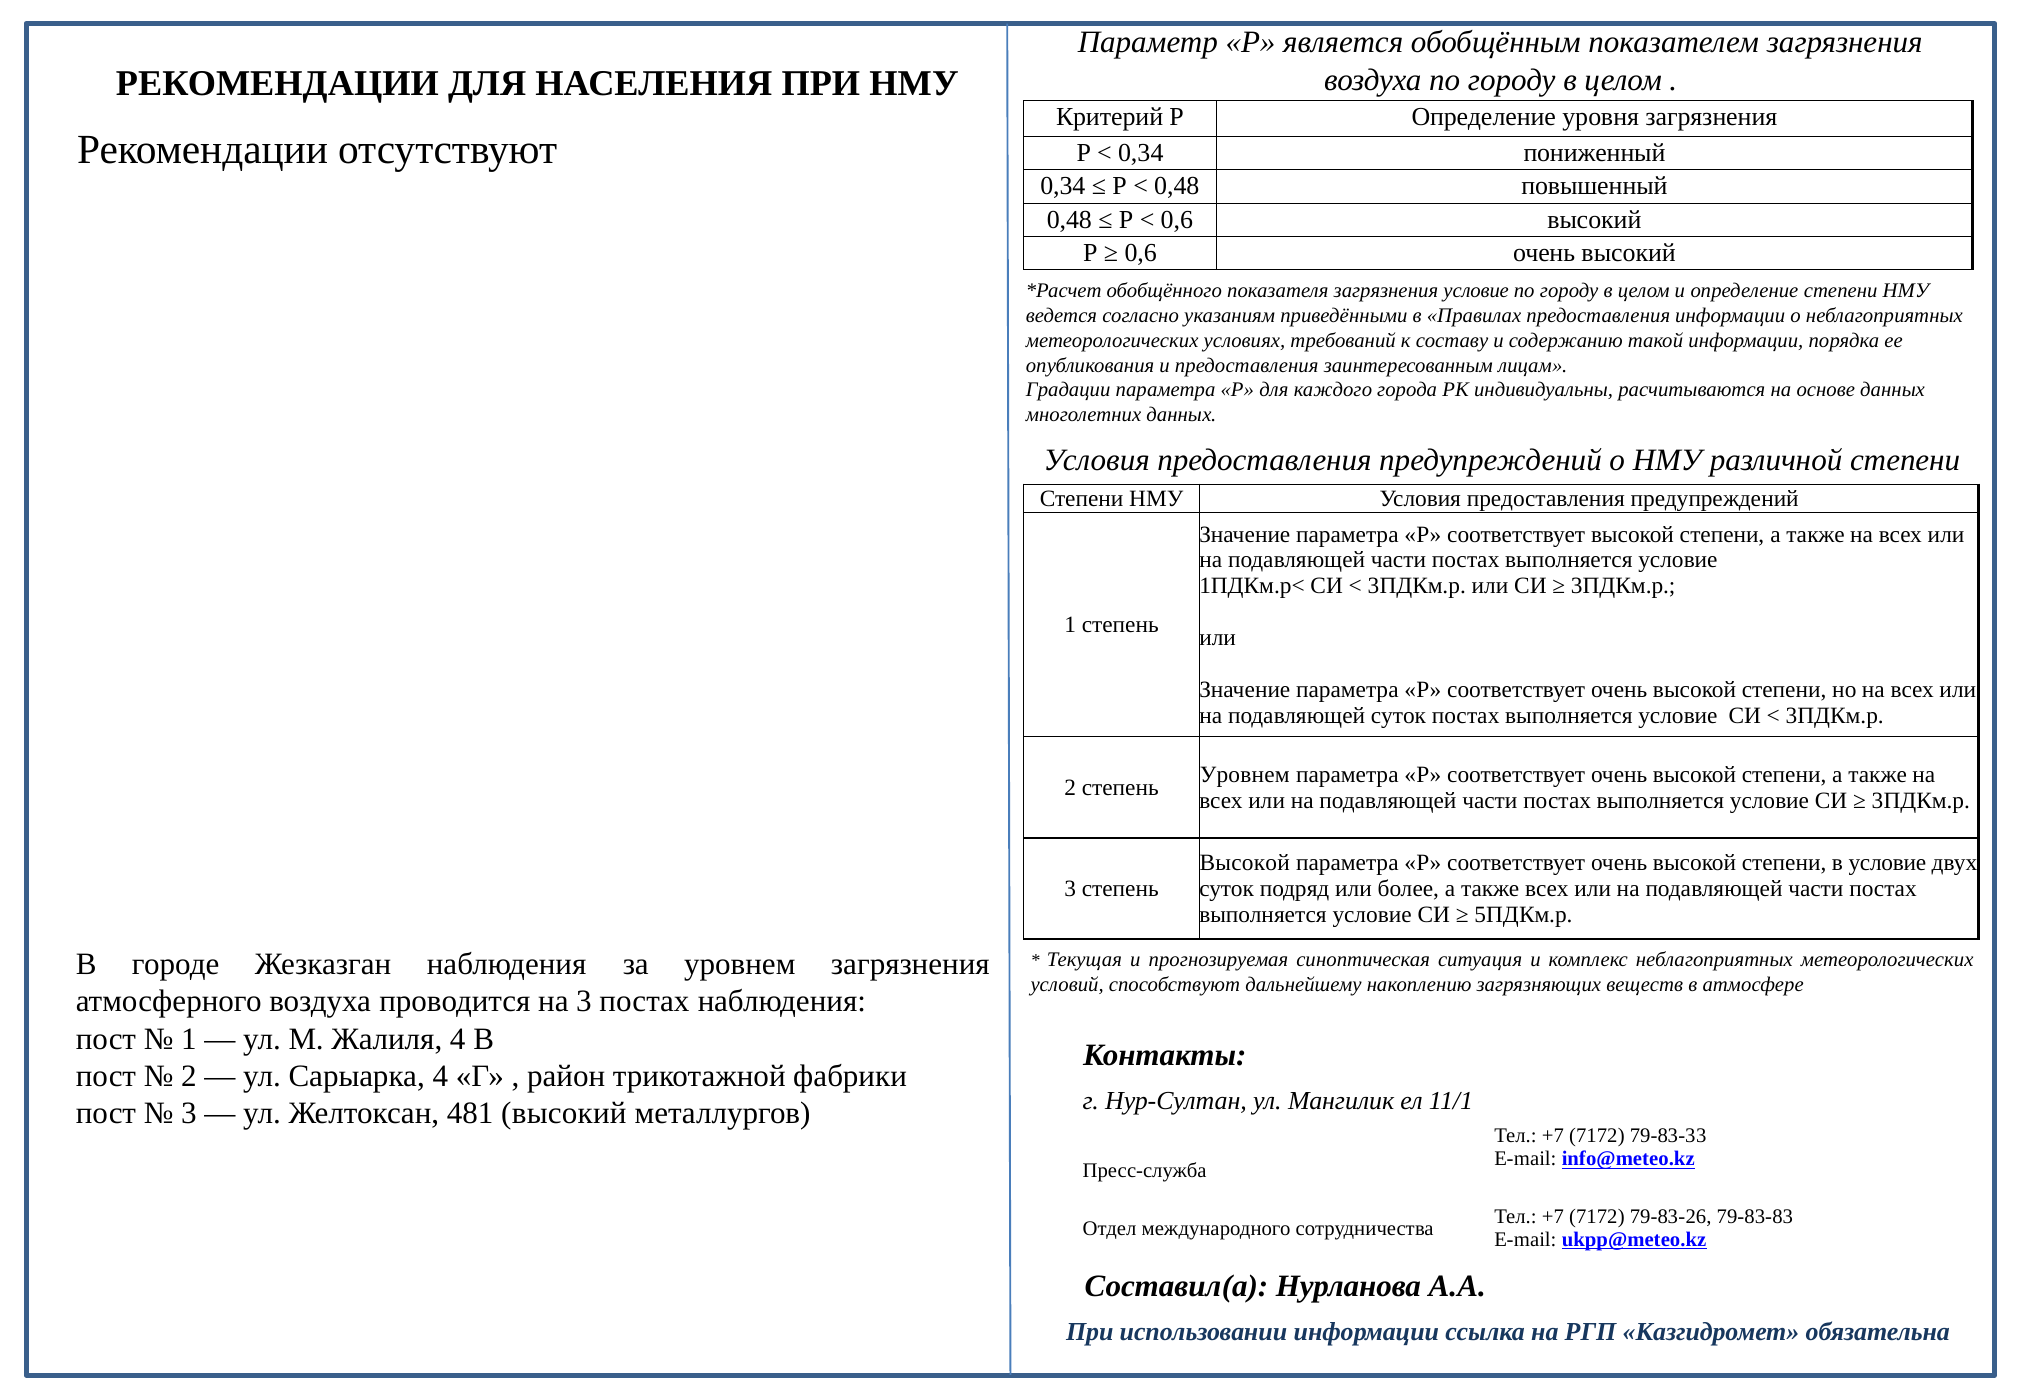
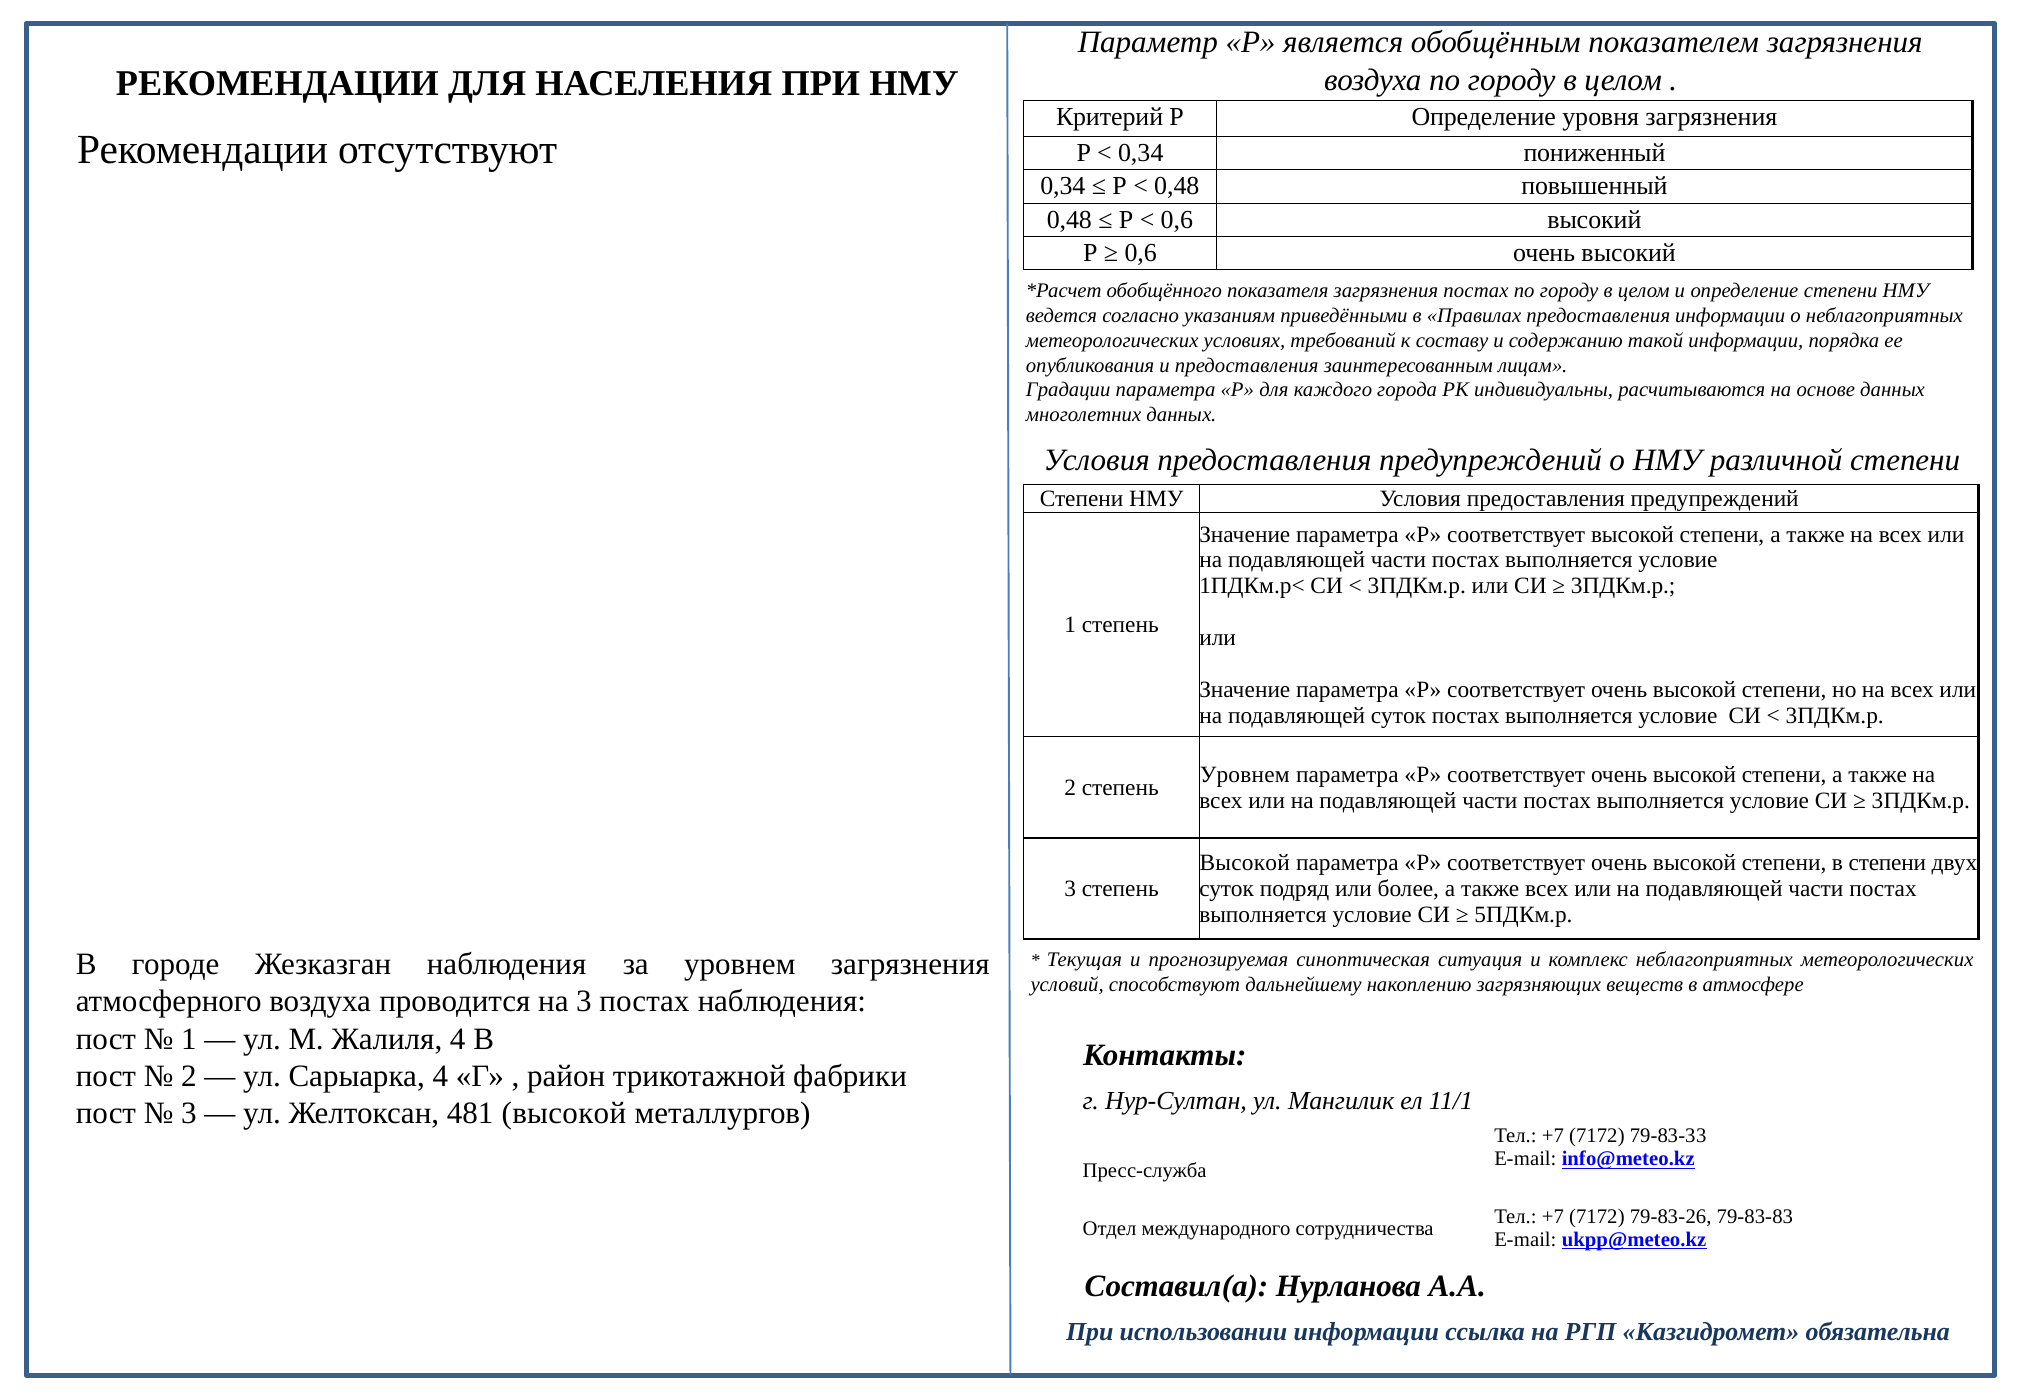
загрязнения условие: условие -> постах
в условие: условие -> степени
481 высокий: высокий -> высокой
